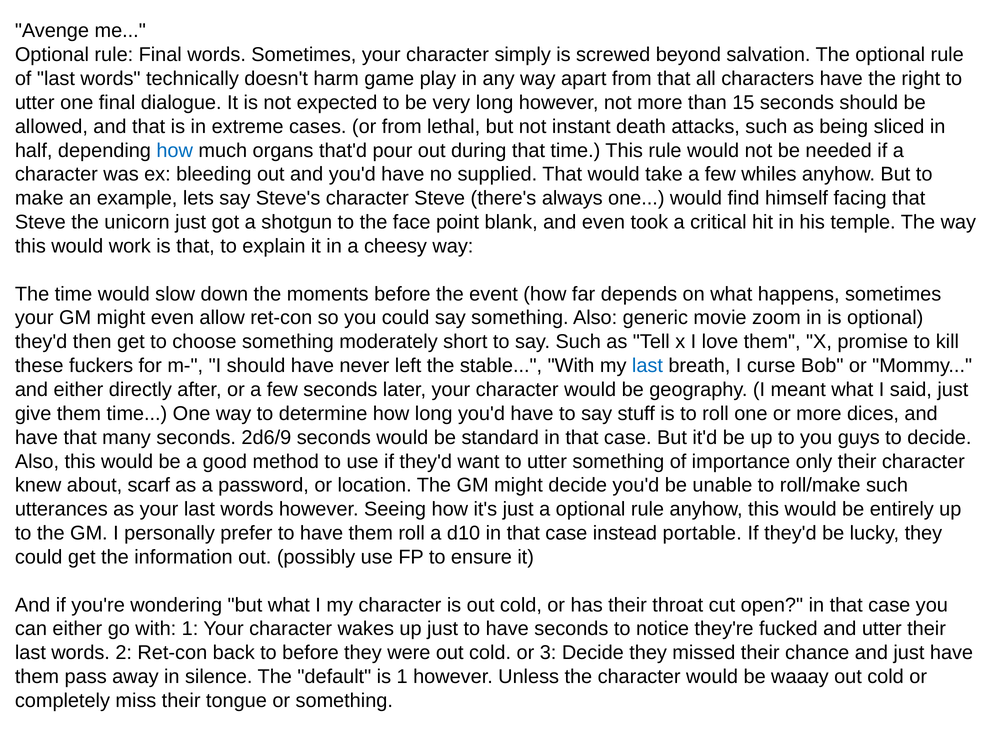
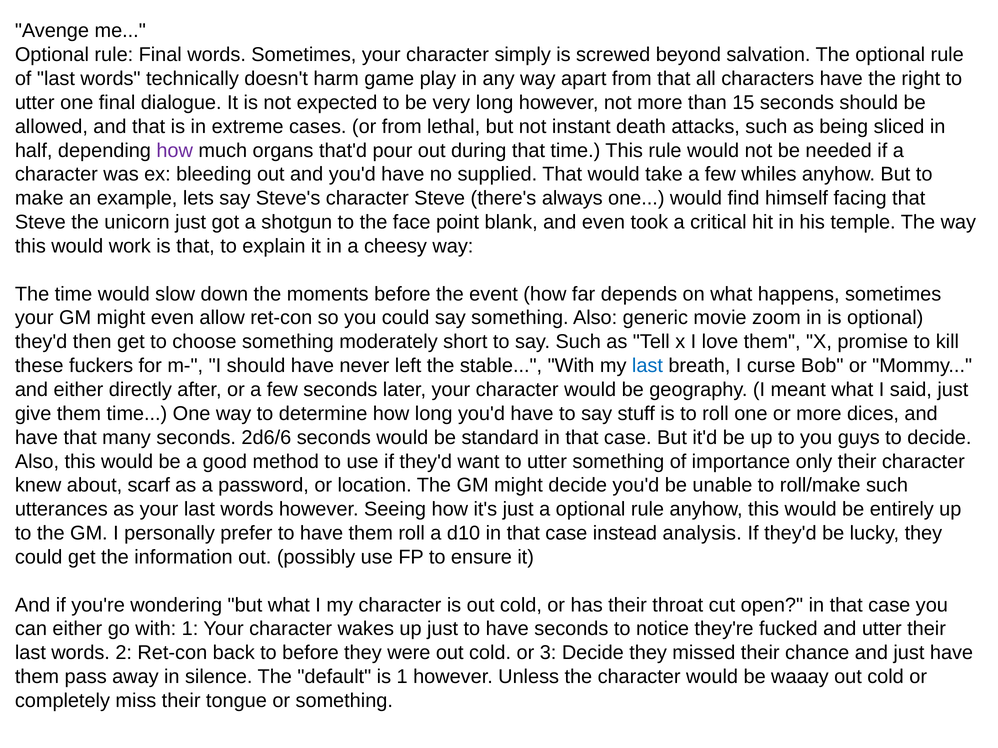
how at (175, 151) colour: blue -> purple
2d6/9: 2d6/9 -> 2d6/6
portable: portable -> analysis
